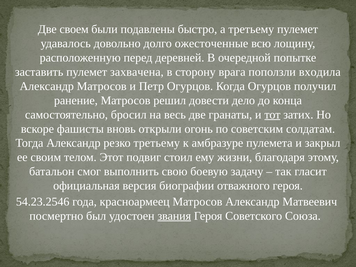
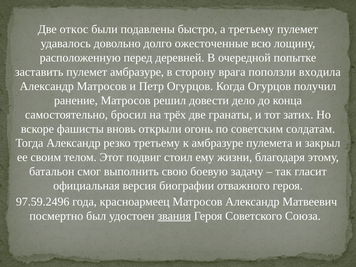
своем: своем -> откос
пулемет захвачена: захвачена -> амбразуре
весь: весь -> трёх
тот underline: present -> none
54.23.2546: 54.23.2546 -> 97.59.2496
